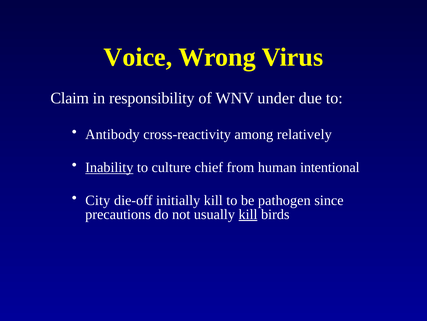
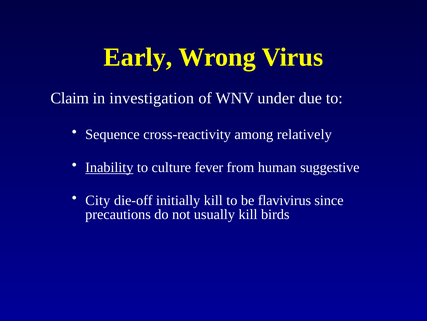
Voice: Voice -> Early
responsibility: responsibility -> investigation
Antibody: Antibody -> Sequence
chief: chief -> fever
intentional: intentional -> suggestive
pathogen: pathogen -> flavivirus
kill at (248, 214) underline: present -> none
